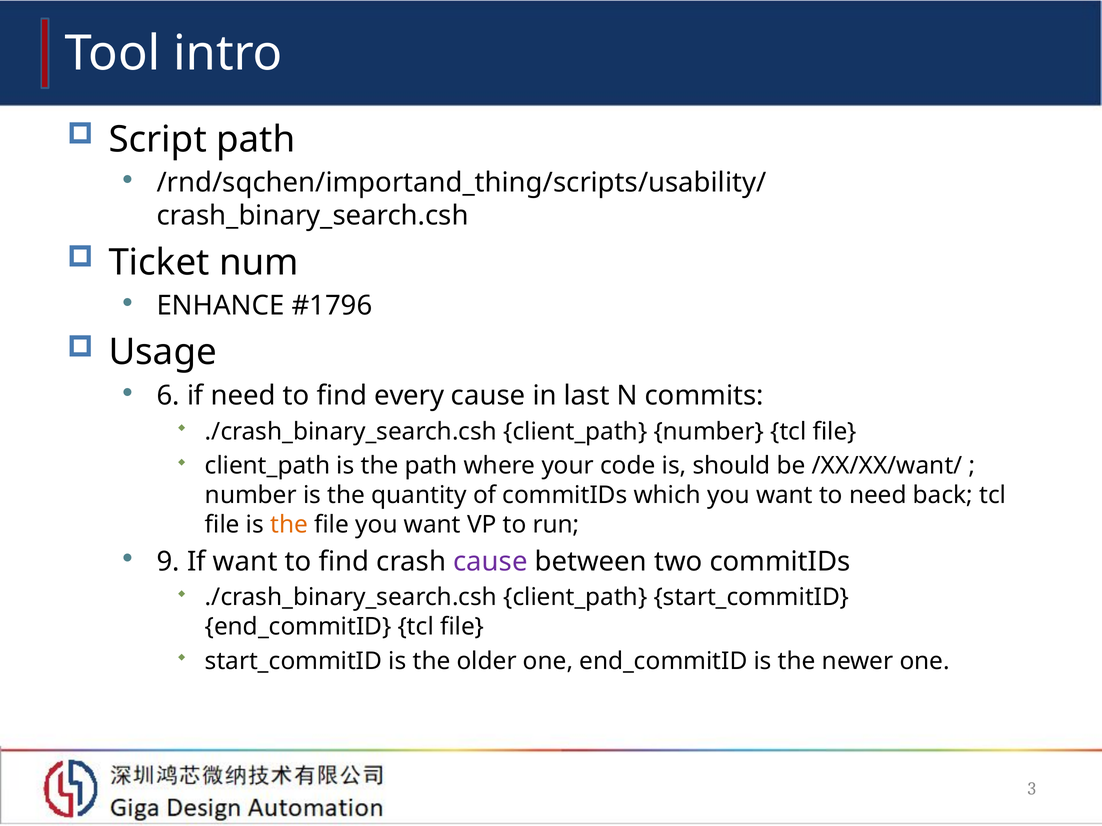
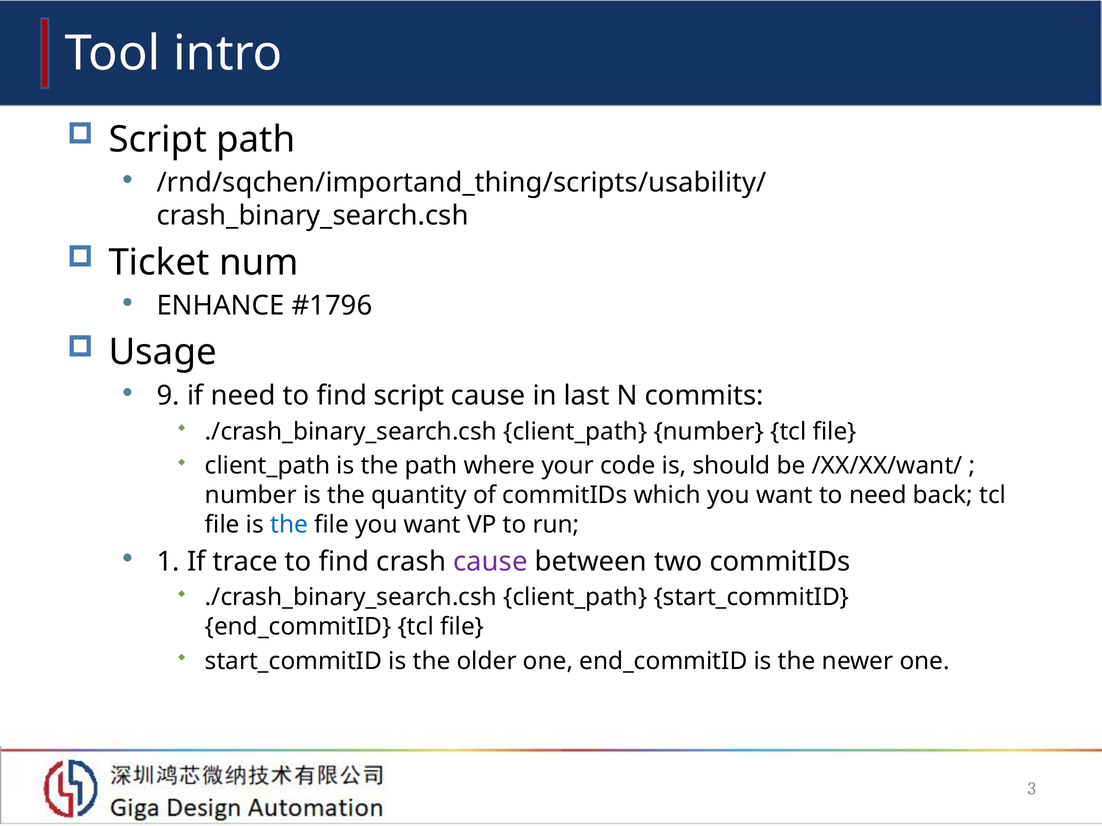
6: 6 -> 9
find every: every -> script
the at (289, 525) colour: orange -> blue
9: 9 -> 1
If want: want -> trace
